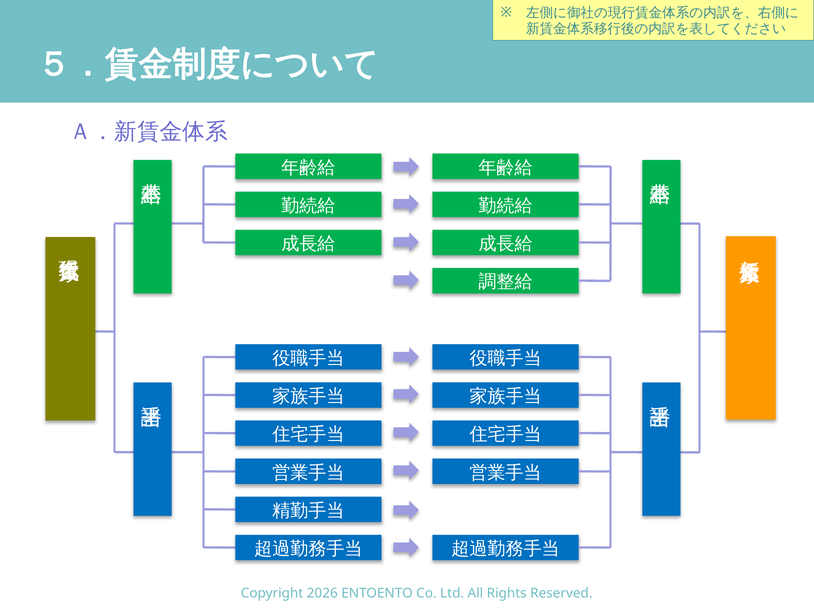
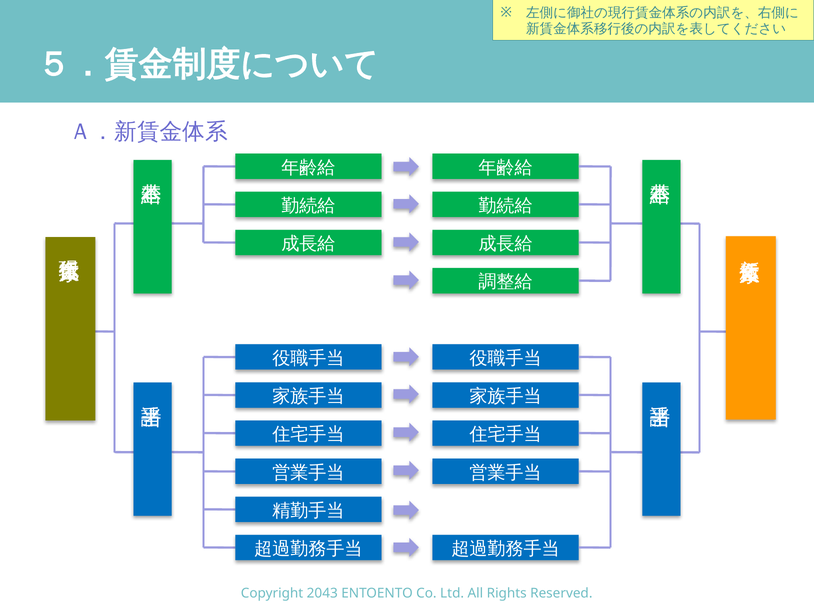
2026: 2026 -> 2043
